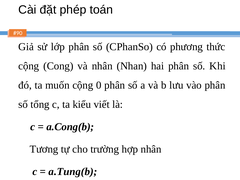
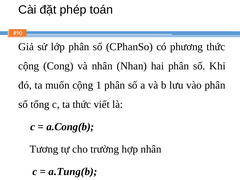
0: 0 -> 1
ta kiểu: kiểu -> thức
